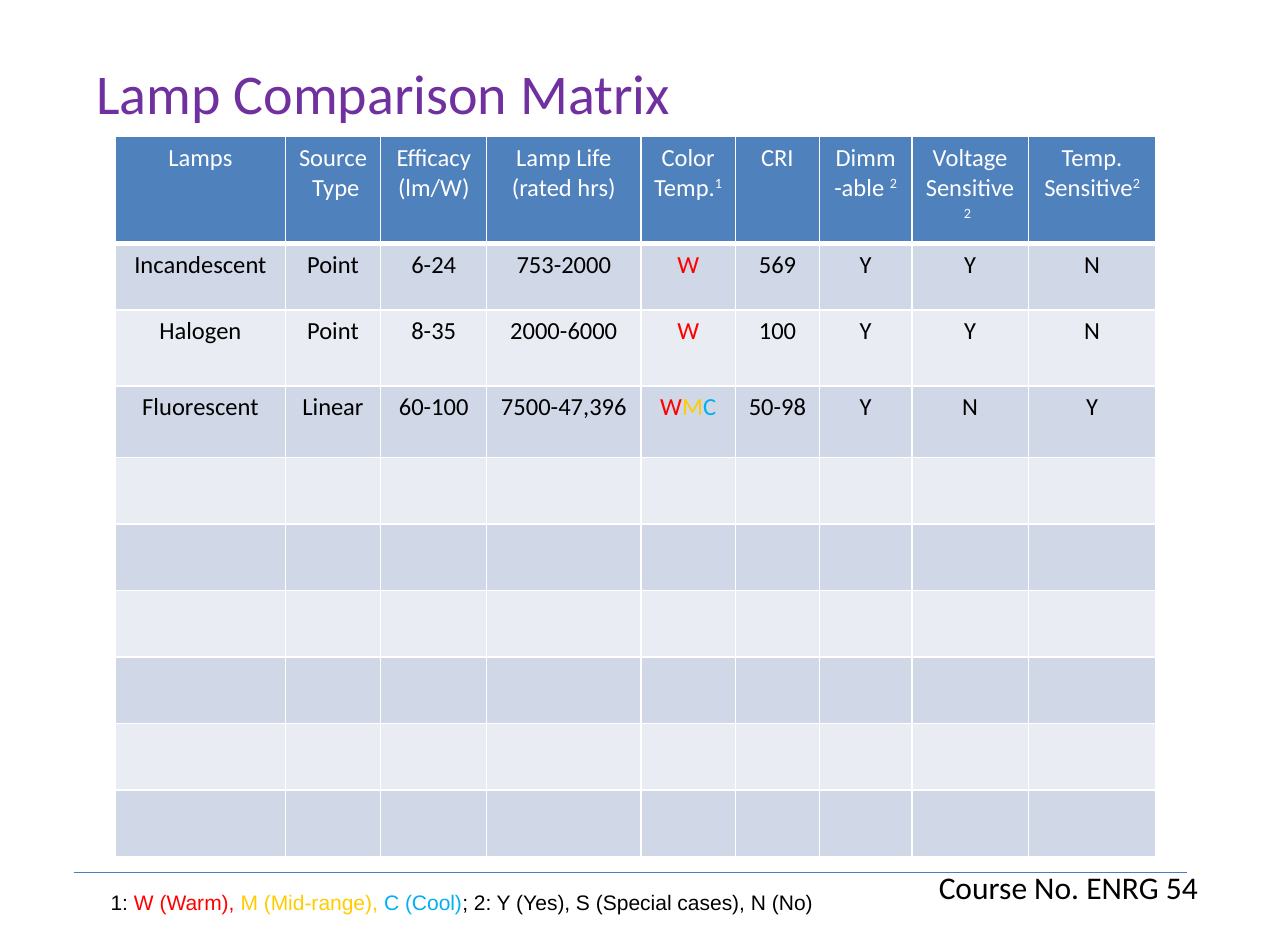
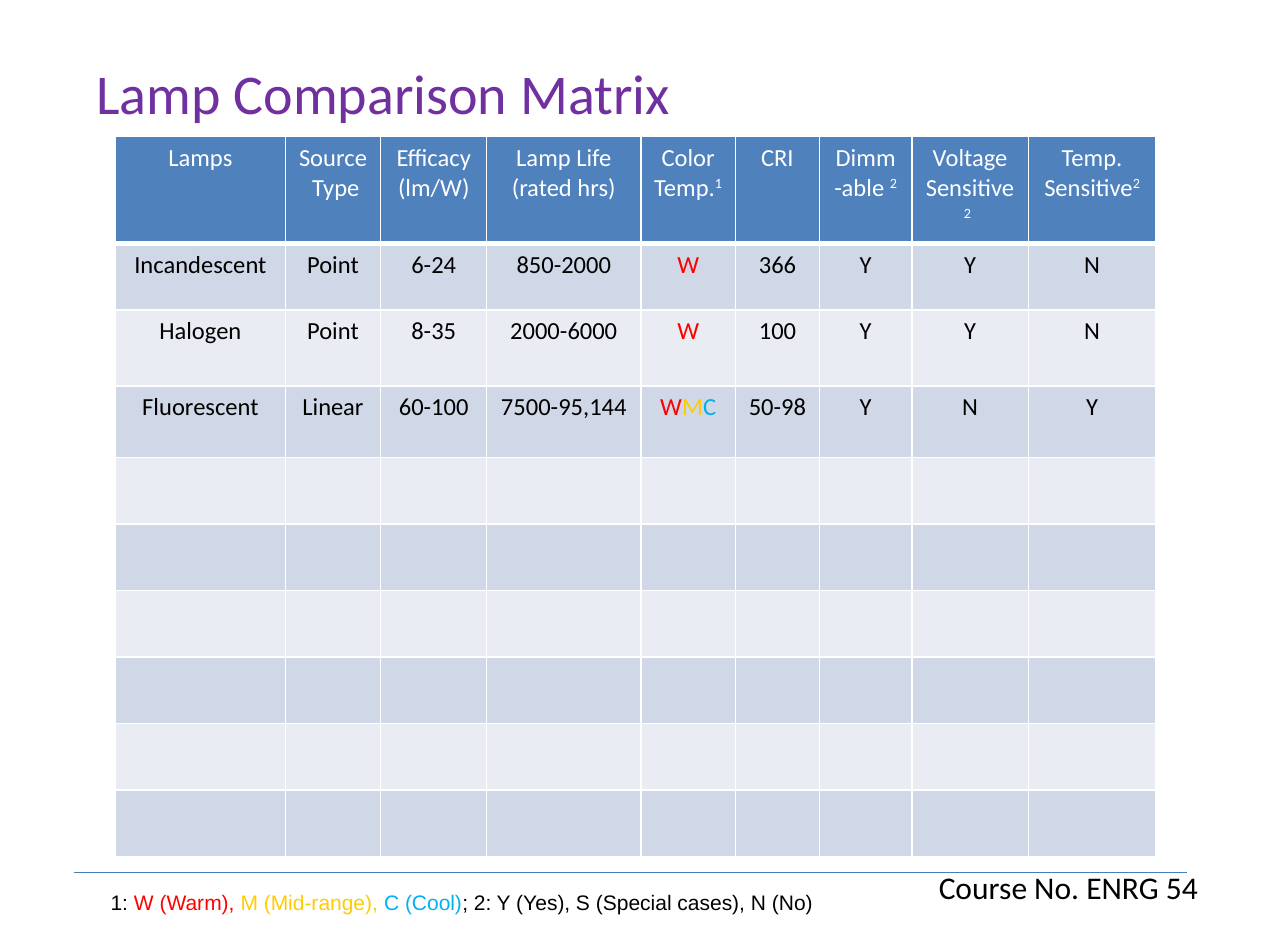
753-2000: 753-2000 -> 850-2000
569: 569 -> 366
7500-47,396: 7500-47,396 -> 7500-95,144
